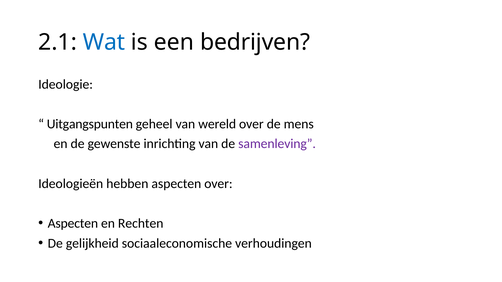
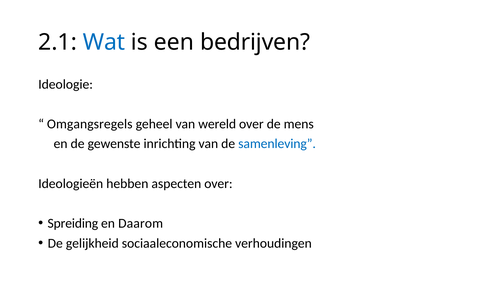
Uitgangspunten: Uitgangspunten -> Omgangsregels
samenleving colour: purple -> blue
Aspecten at (73, 224): Aspecten -> Spreiding
Rechten: Rechten -> Daarom
